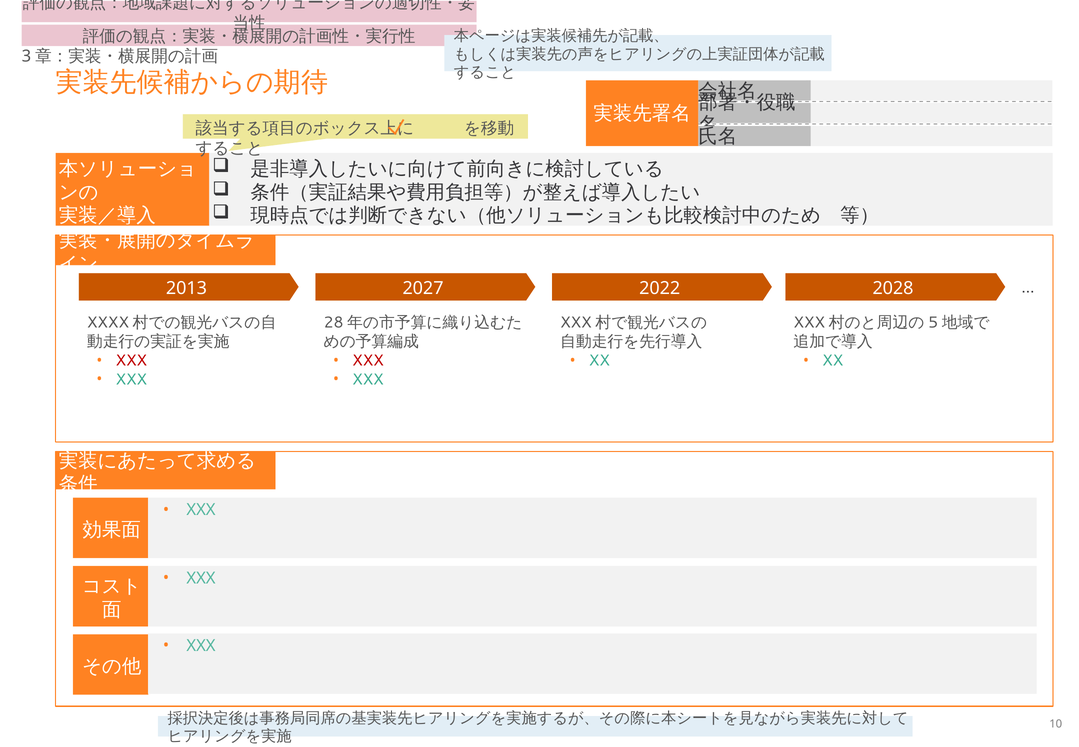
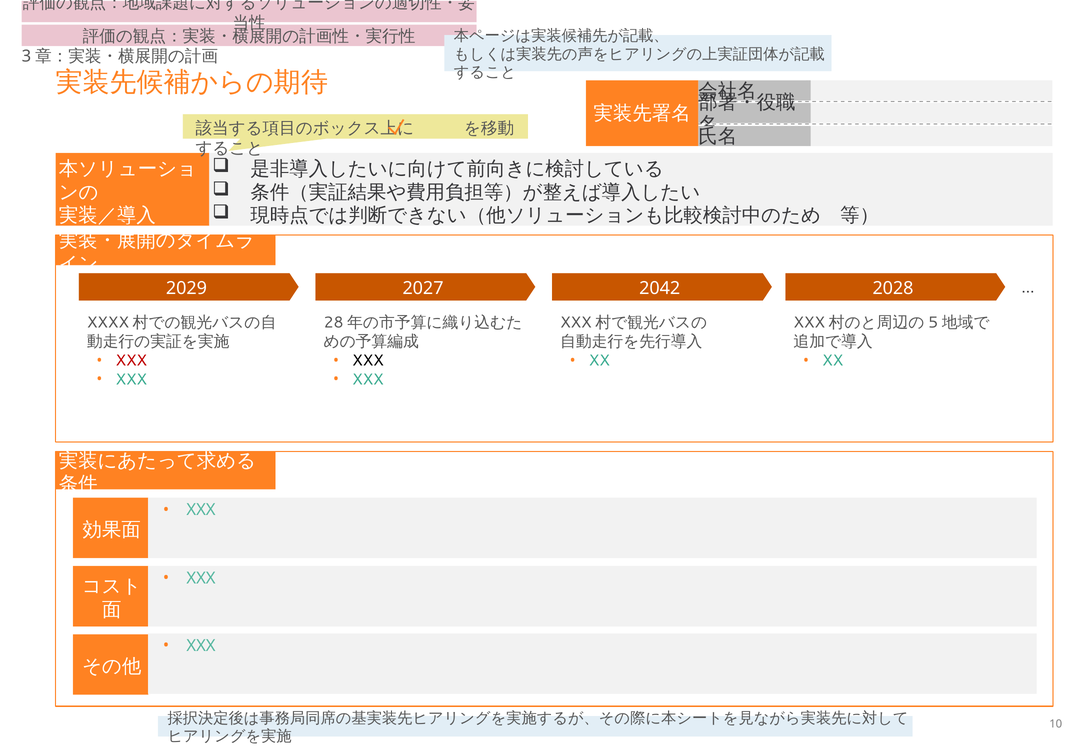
2013: 2013 -> 2029
2022: 2022 -> 2042
XXX at (368, 360) colour: red -> black
